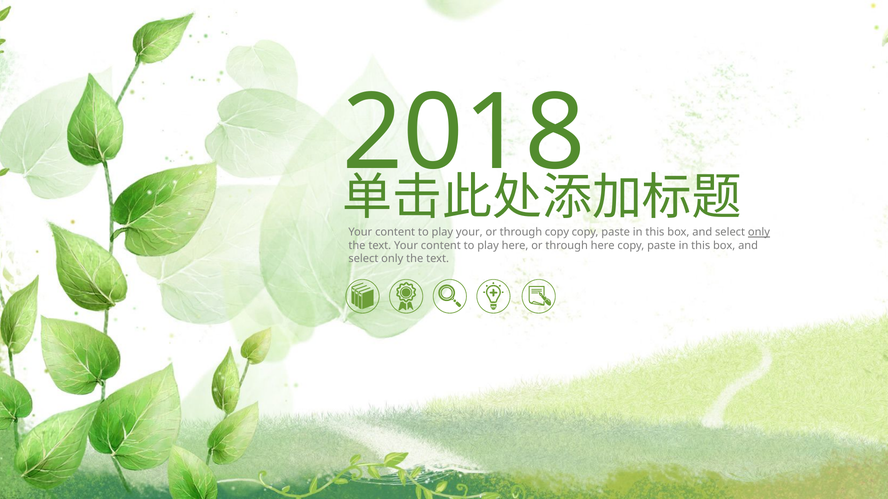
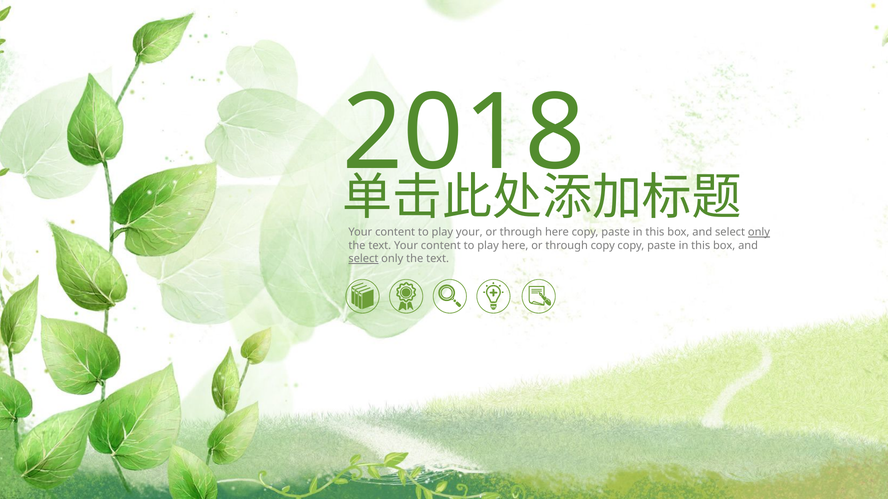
through copy: copy -> here
through here: here -> copy
select at (363, 259) underline: none -> present
